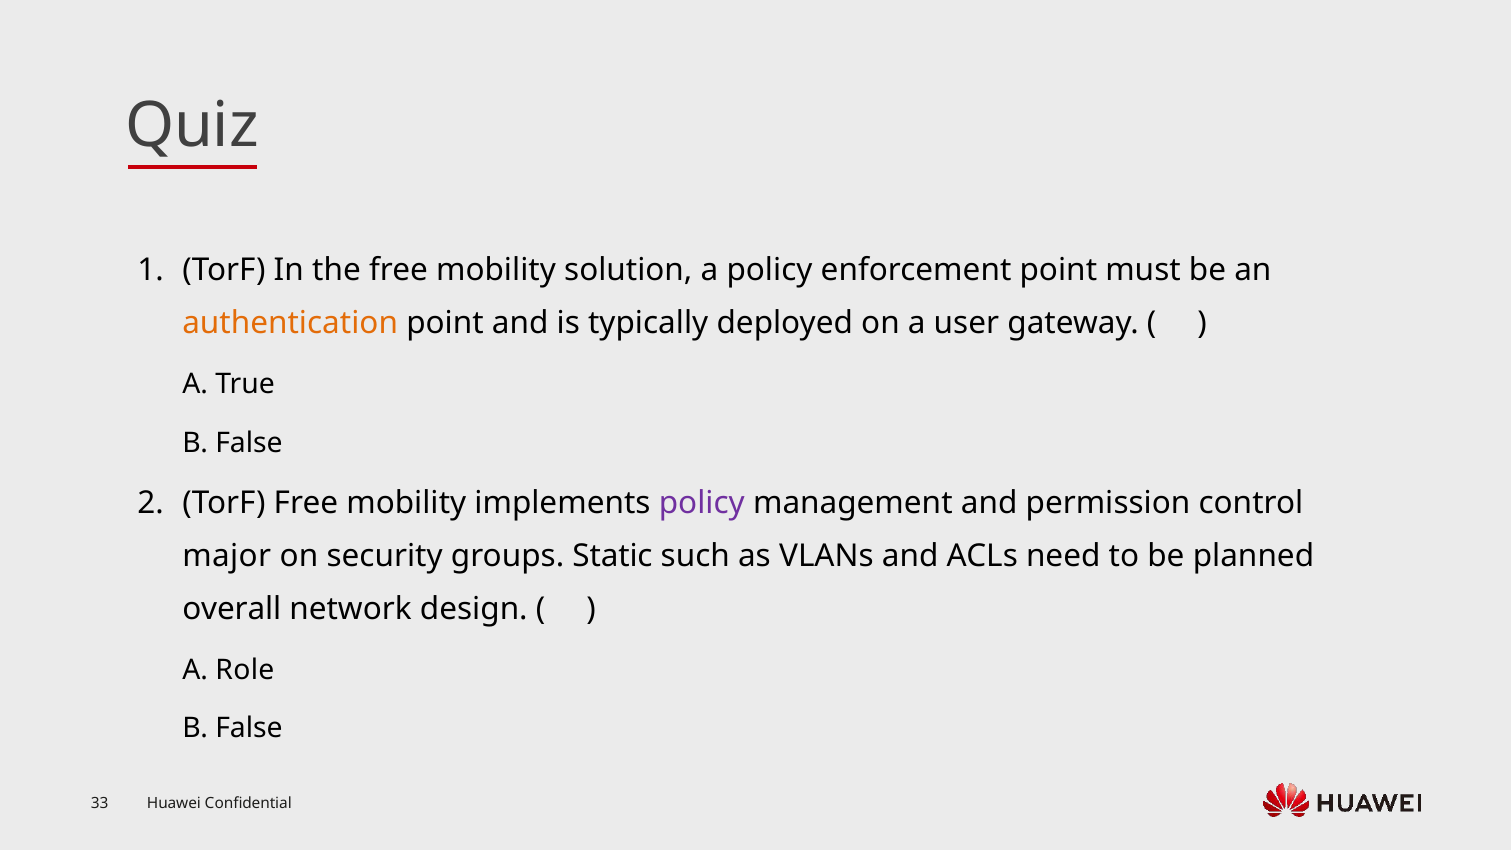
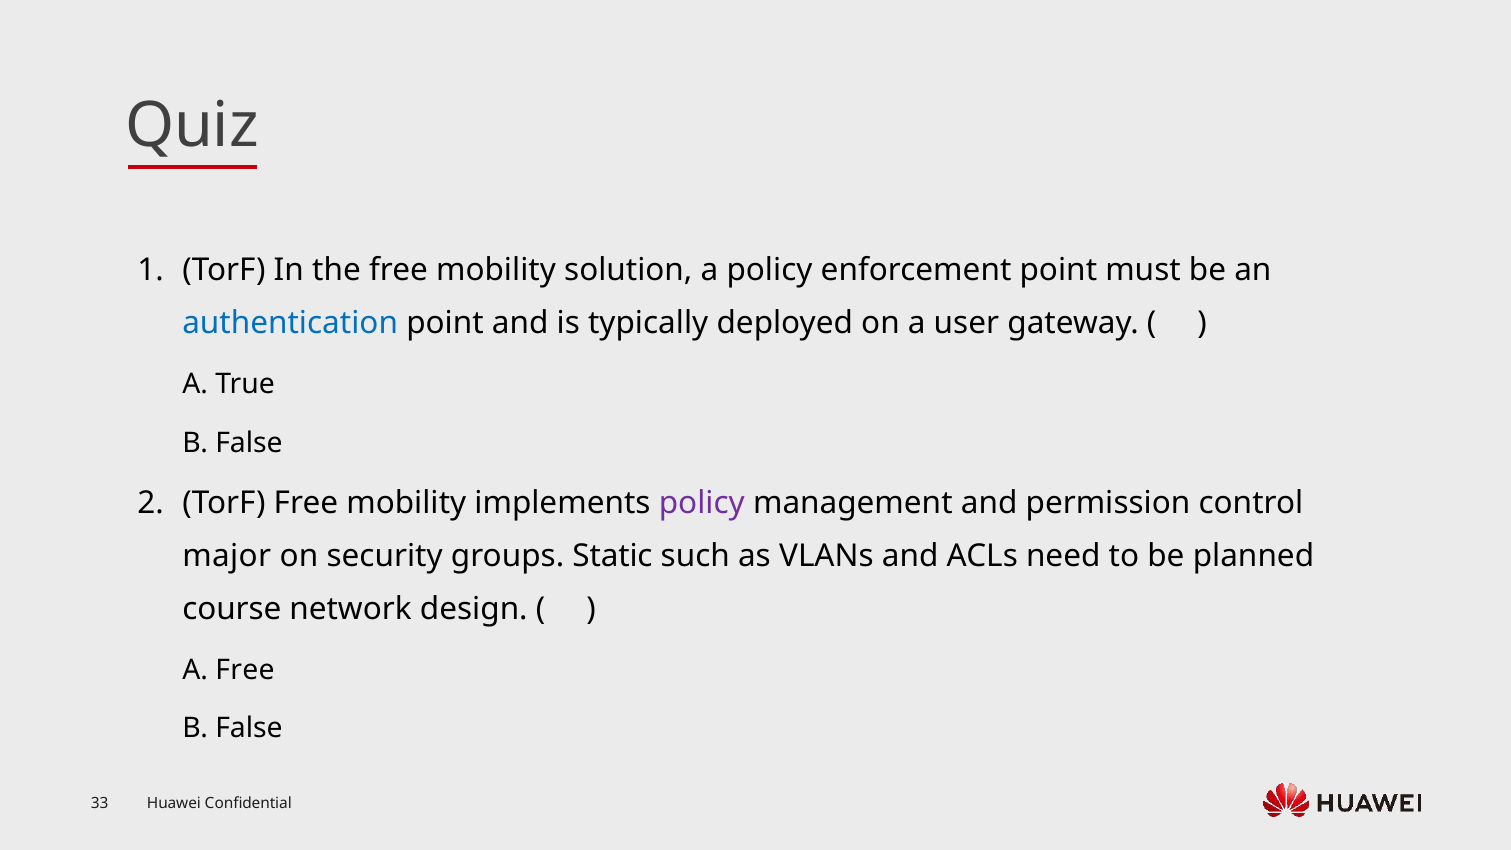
authentication colour: orange -> blue
overall: overall -> course
A Role: Role -> Free
